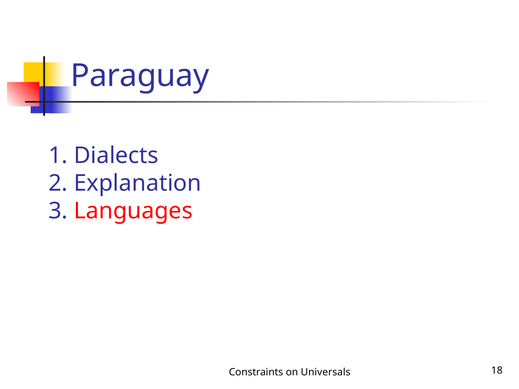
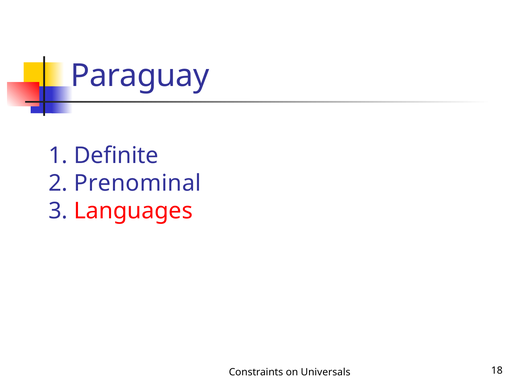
Dialects: Dialects -> Definite
Explanation: Explanation -> Prenominal
